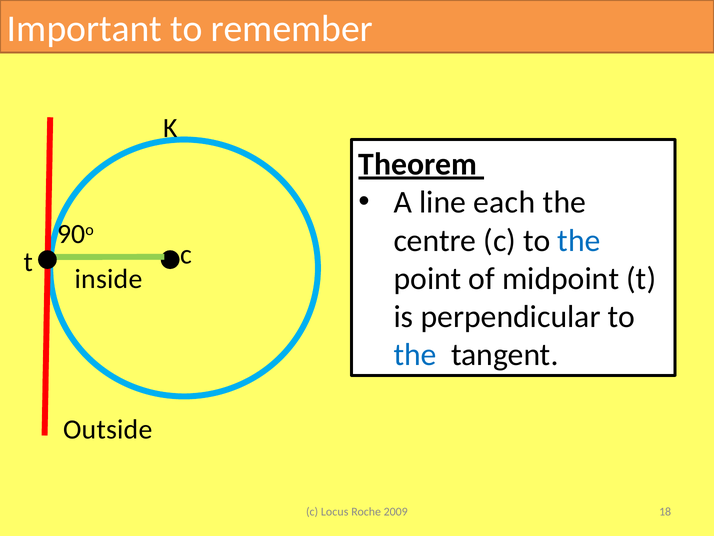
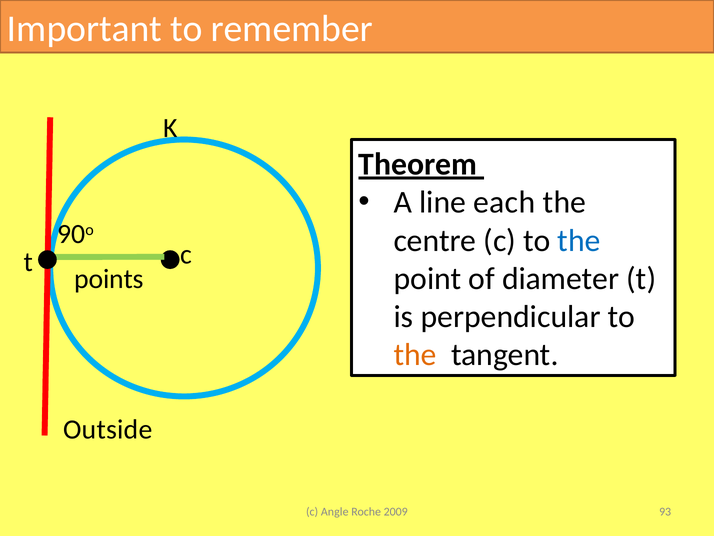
midpoint: midpoint -> diameter
inside: inside -> points
the at (415, 355) colour: blue -> orange
Locus: Locus -> Angle
18: 18 -> 93
